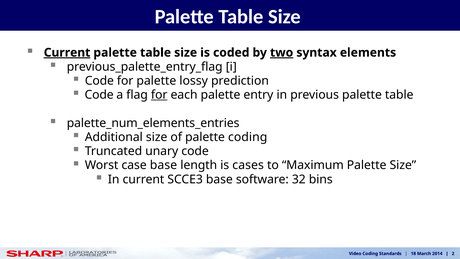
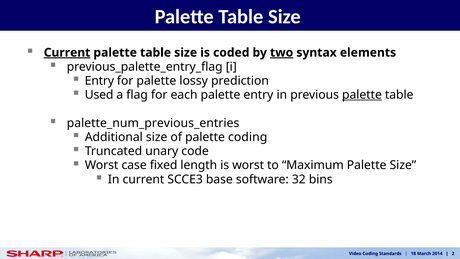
Code at (99, 81): Code -> Entry
Code at (99, 95): Code -> Used
for at (159, 95) underline: present -> none
palette at (362, 95) underline: none -> present
palette_num_elements_entries: palette_num_elements_entries -> palette_num_previous_entries
case base: base -> fixed
is cases: cases -> worst
